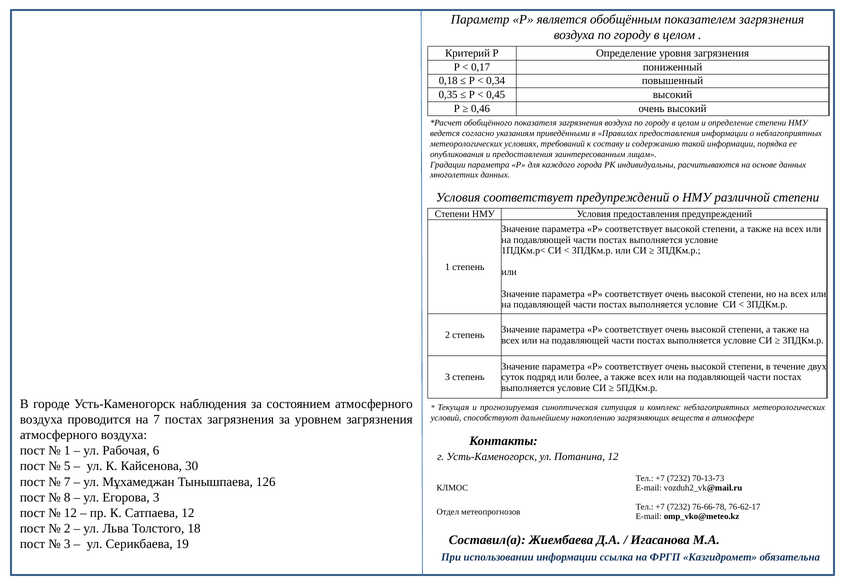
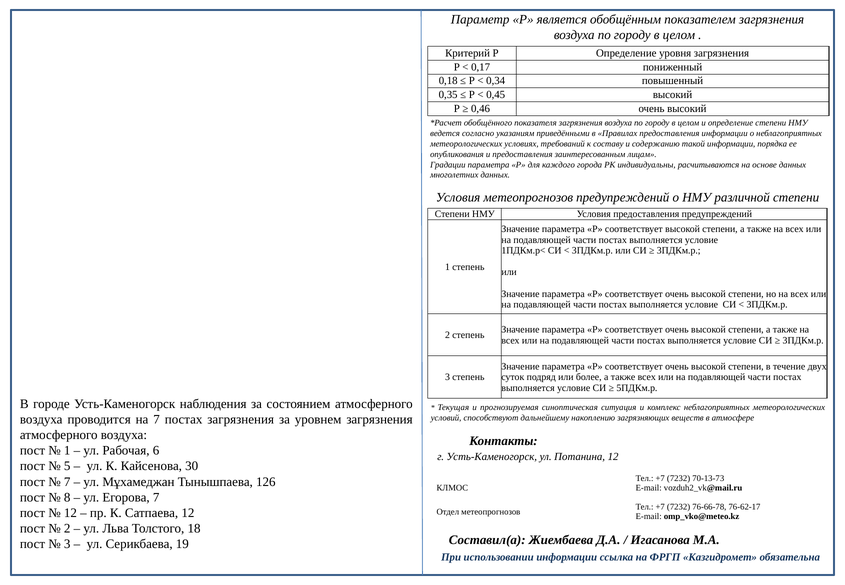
Условия соответствует: соответствует -> метеопрогнозов
Егорова 3: 3 -> 7
